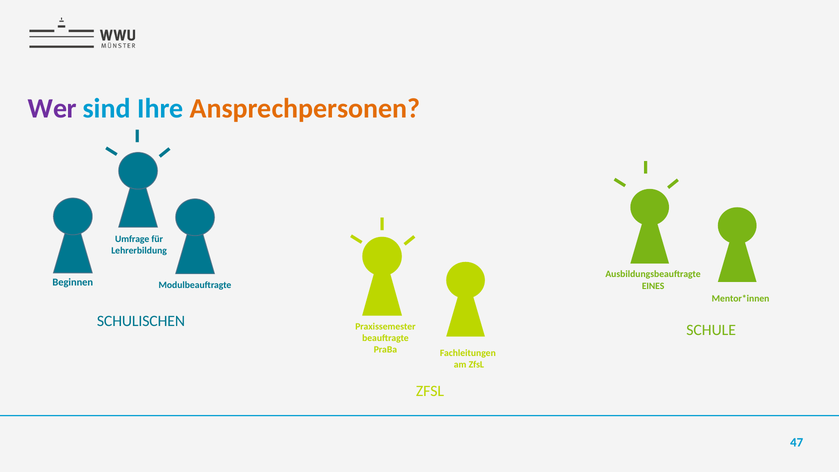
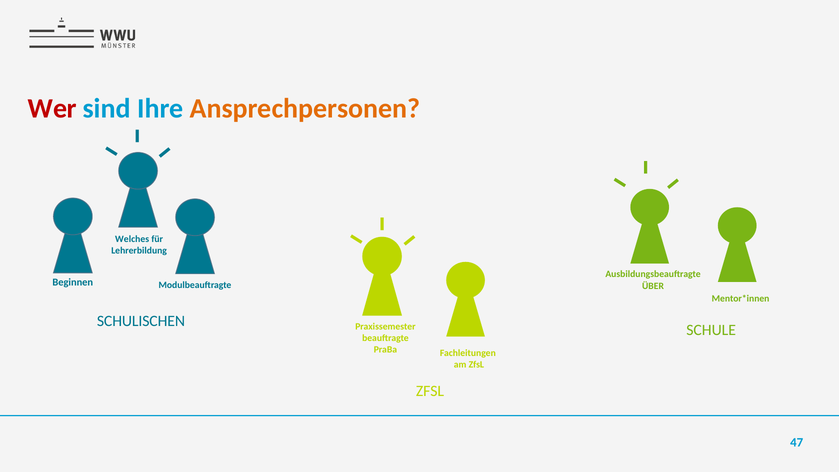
Wer colour: purple -> red
Umfrage: Umfrage -> Welches
EINES: EINES -> ÜBER
